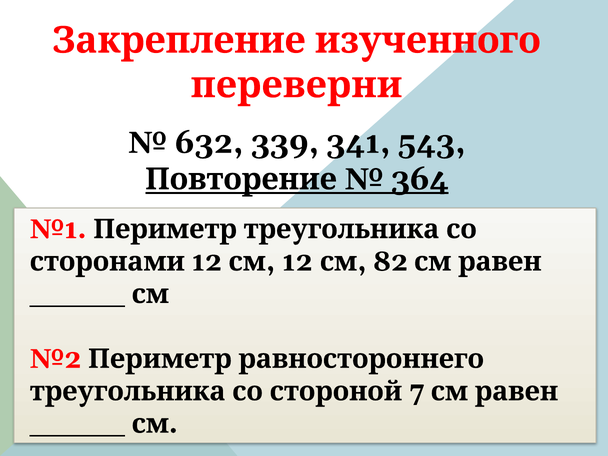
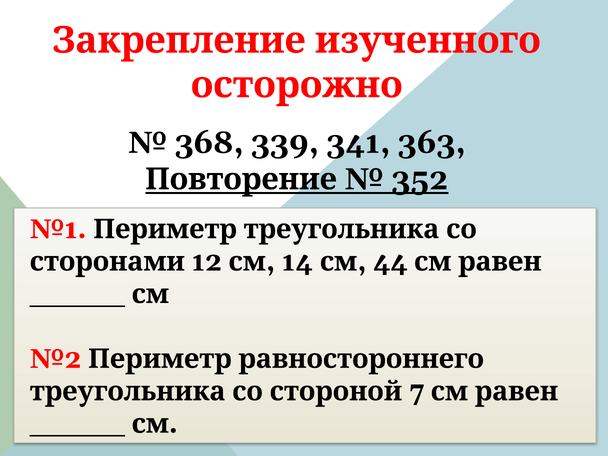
переверни: переверни -> осторожно
632: 632 -> 368
543: 543 -> 363
364: 364 -> 352
12 at (297, 262): 12 -> 14
82: 82 -> 44
